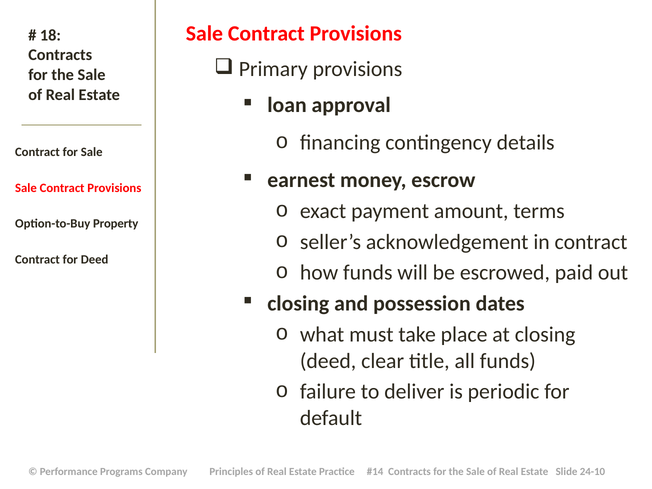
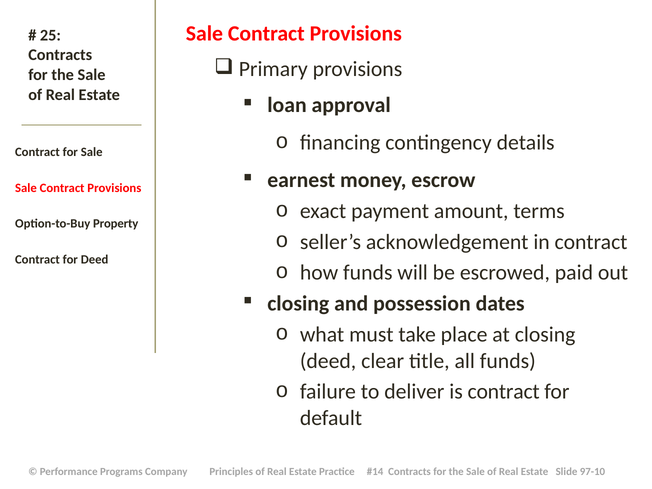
18: 18 -> 25
is periodic: periodic -> contract
24-10: 24-10 -> 97-10
